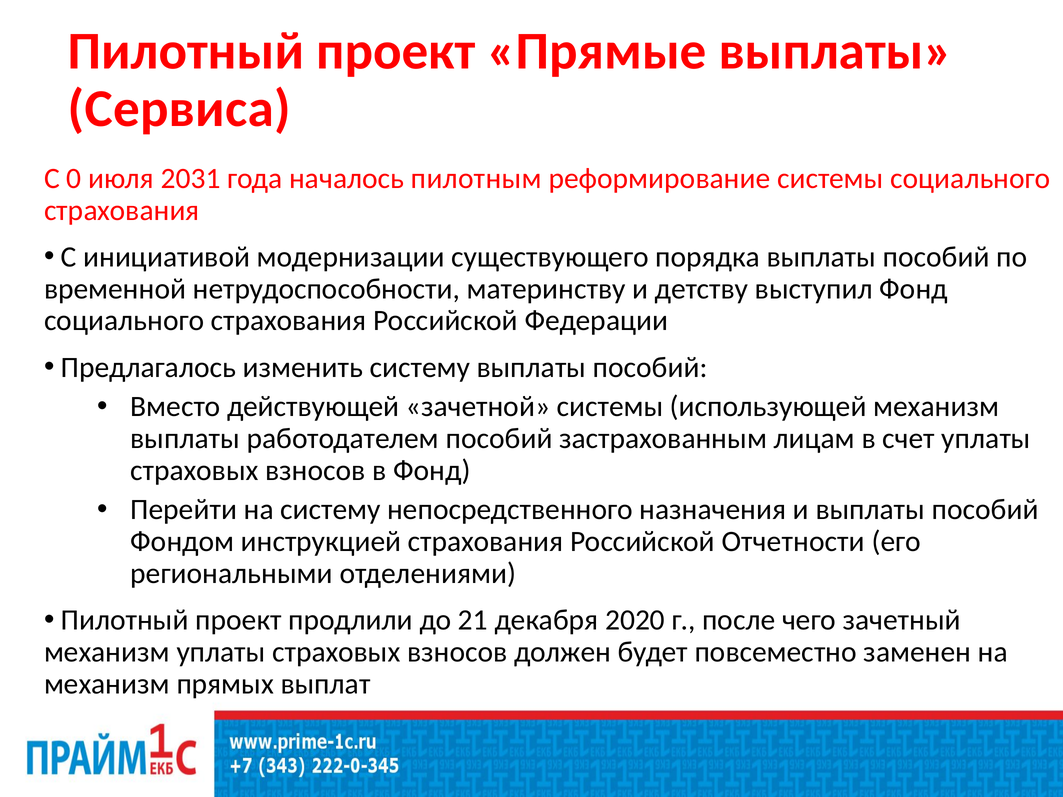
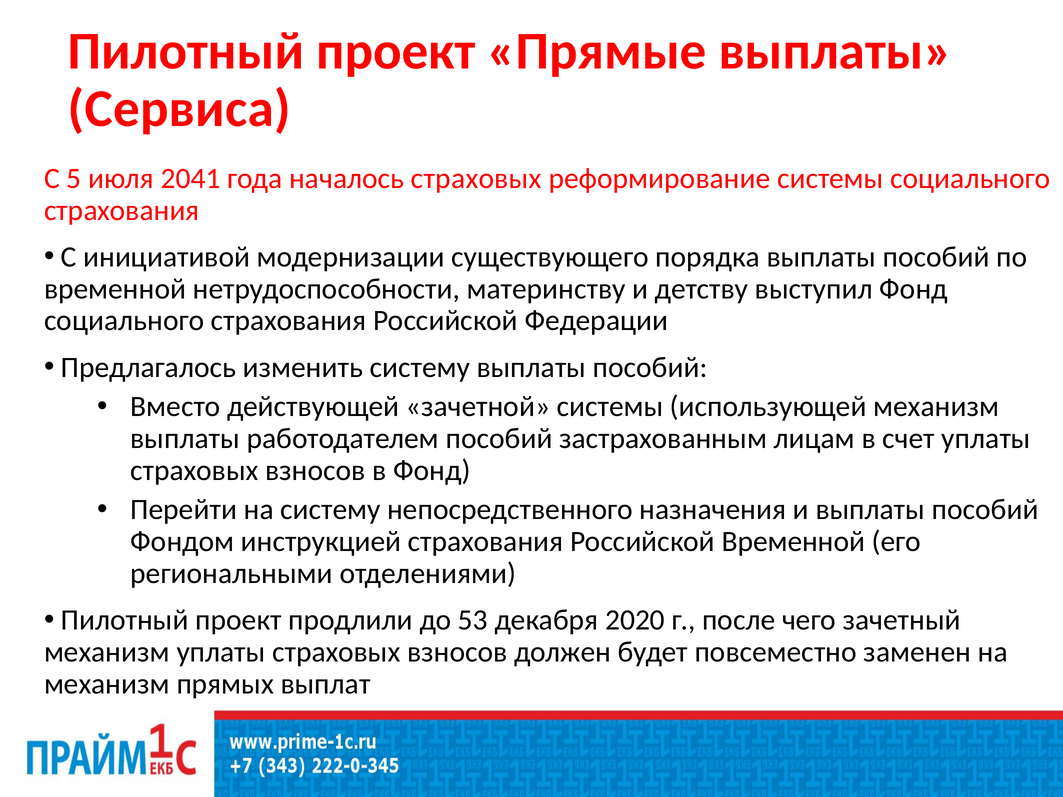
0: 0 -> 5
2031: 2031 -> 2041
началось пилотным: пилотным -> страховых
Российской Отчетности: Отчетности -> Временной
21: 21 -> 53
